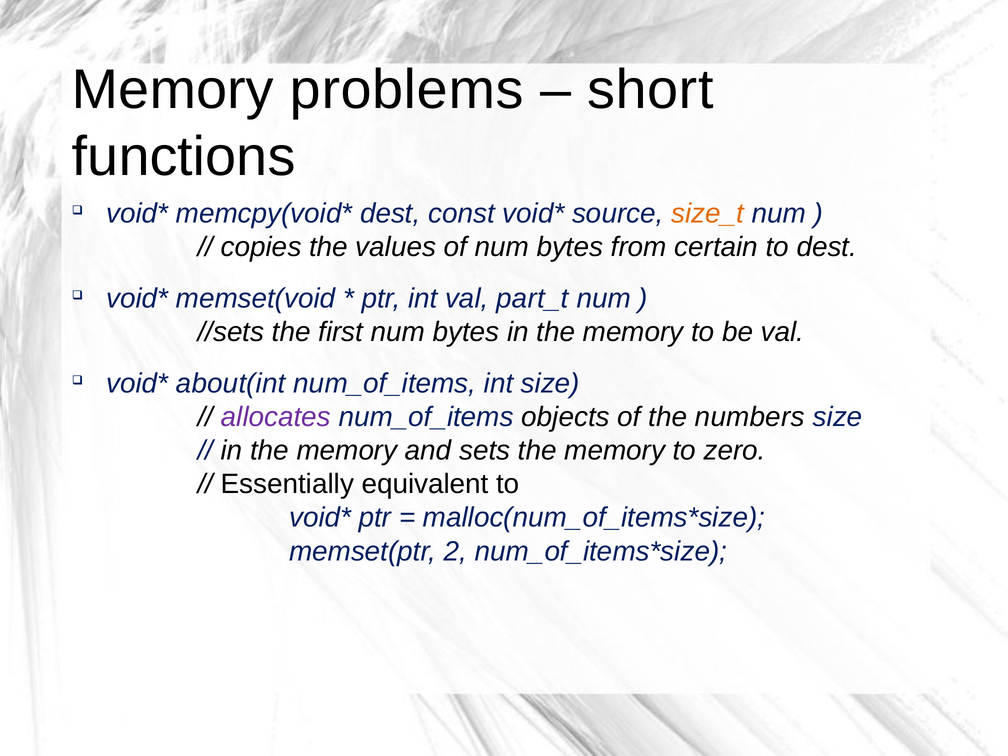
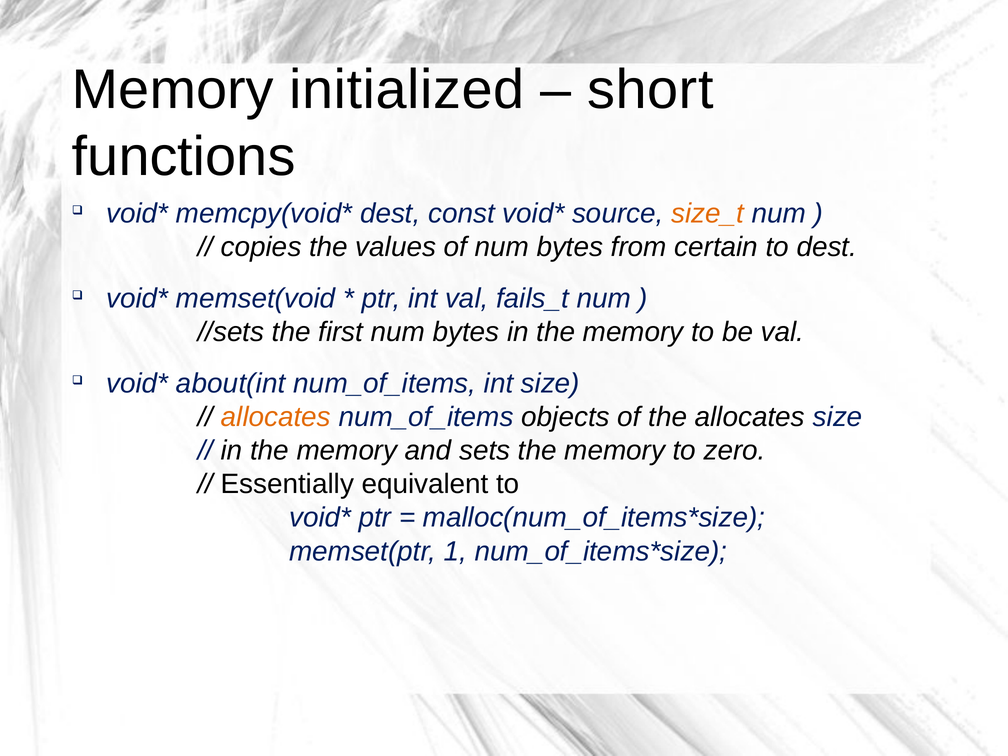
problems: problems -> initialized
part_t: part_t -> fails_t
allocates at (276, 417) colour: purple -> orange
the numbers: numbers -> allocates
2: 2 -> 1
